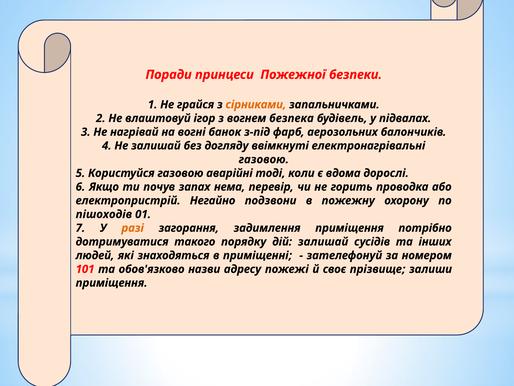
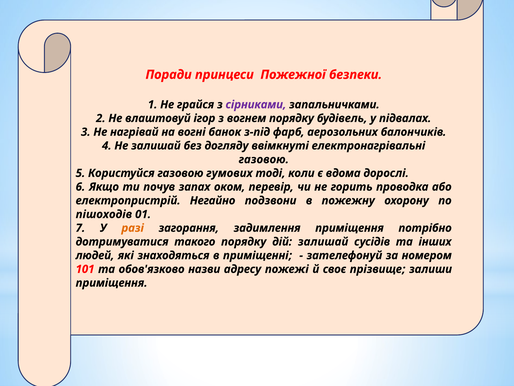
сірниками colour: orange -> purple
вогнем безпека: безпека -> порядку
аварійні: аварійні -> гумових
нема: нема -> оком
